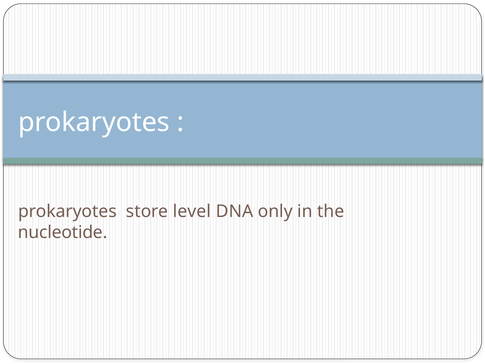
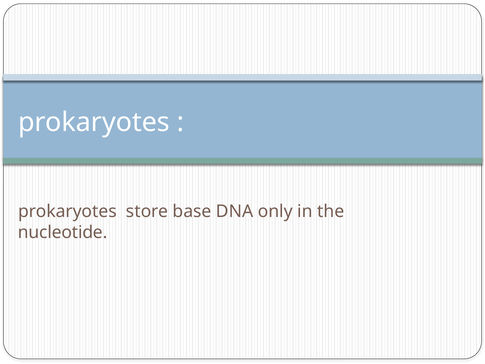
level: level -> base
